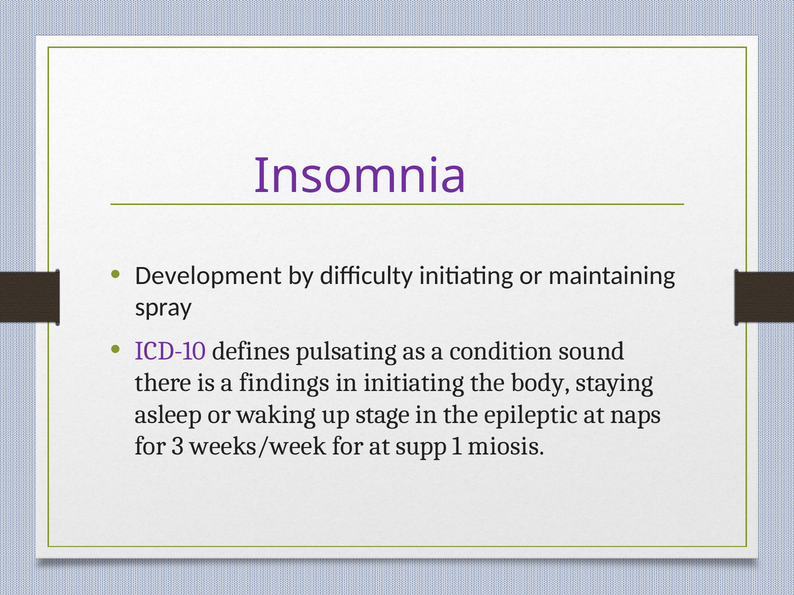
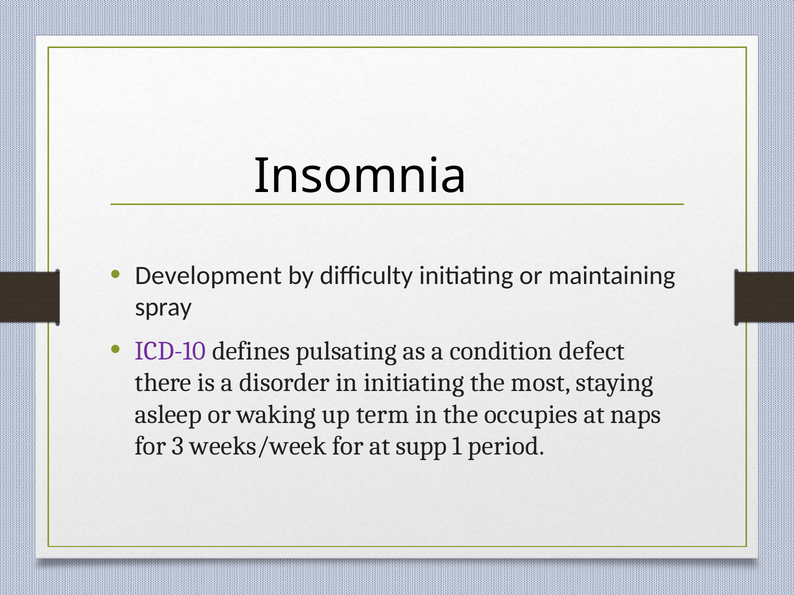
Insomnia colour: purple -> black
sound: sound -> defect
findings: findings -> disorder
body: body -> most
stage: stage -> term
epileptic: epileptic -> occupies
miosis: miosis -> period
